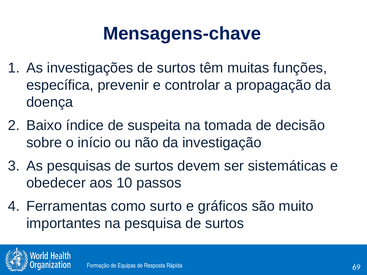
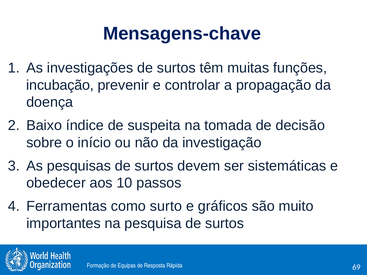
específica: específica -> incubação
